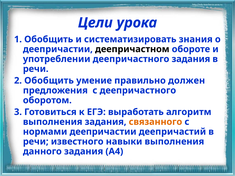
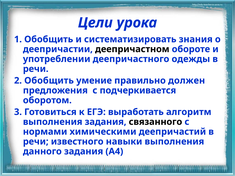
деепричастного задания: задания -> одежды
с деепричастного: деепричастного -> подчеркивается
связанного colour: orange -> black
нормами деепричастии: деепричастии -> химическими
